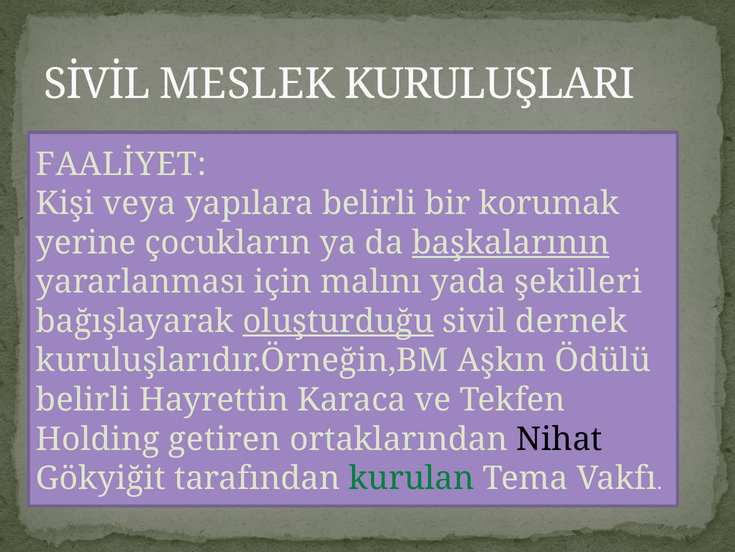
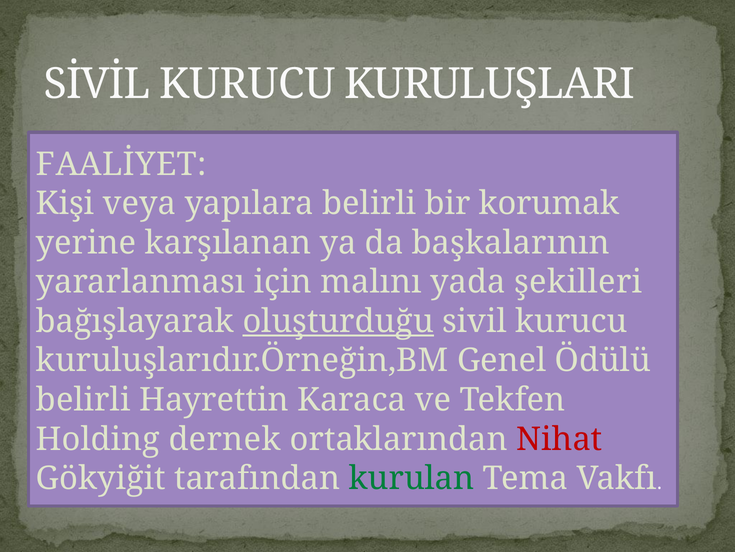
SİVİL MESLEK: MESLEK -> KURUCU
çocukların: çocukların -> karşılanan
başkalarının underline: present -> none
sivil dernek: dernek -> kurucu
Aşkın: Aşkın -> Genel
getiren: getiren -> dernek
Nihat colour: black -> red
